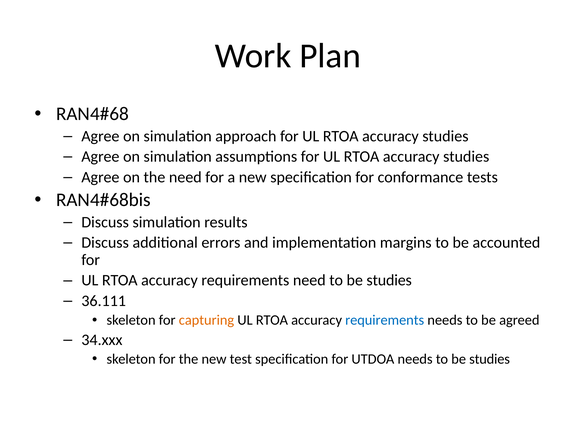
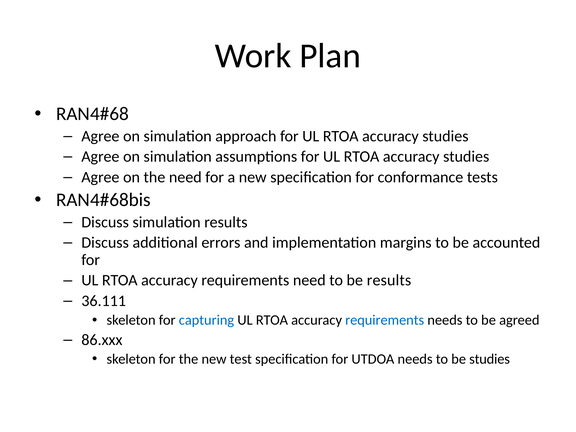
need to be studies: studies -> results
capturing colour: orange -> blue
34.xxx: 34.xxx -> 86.xxx
